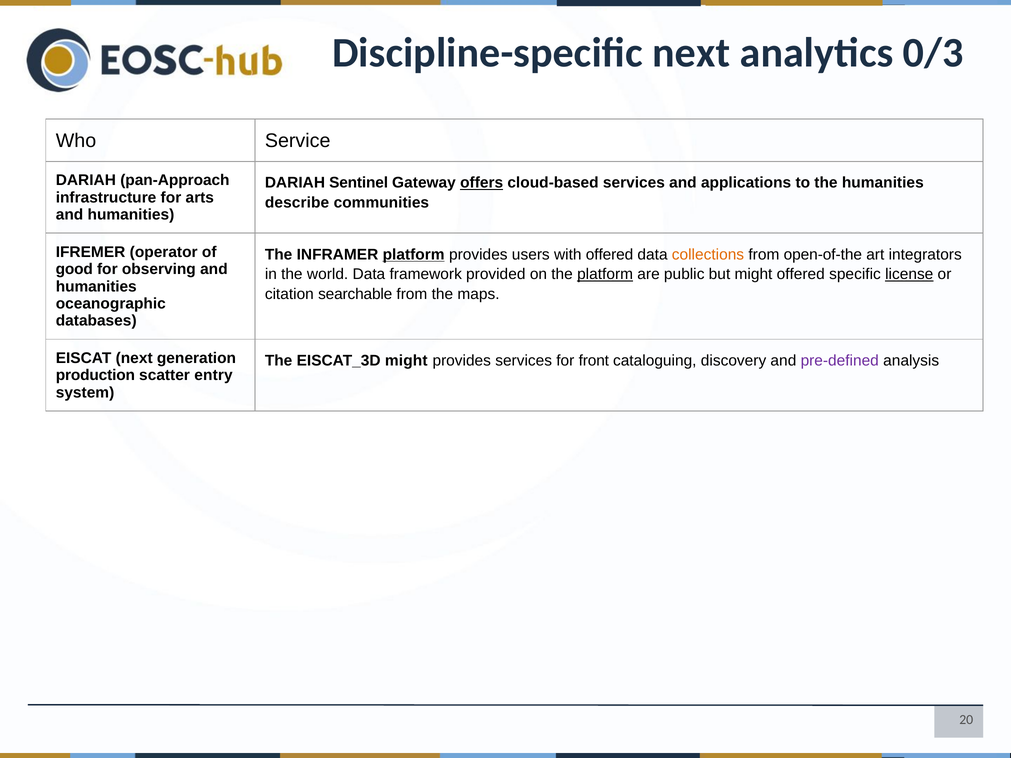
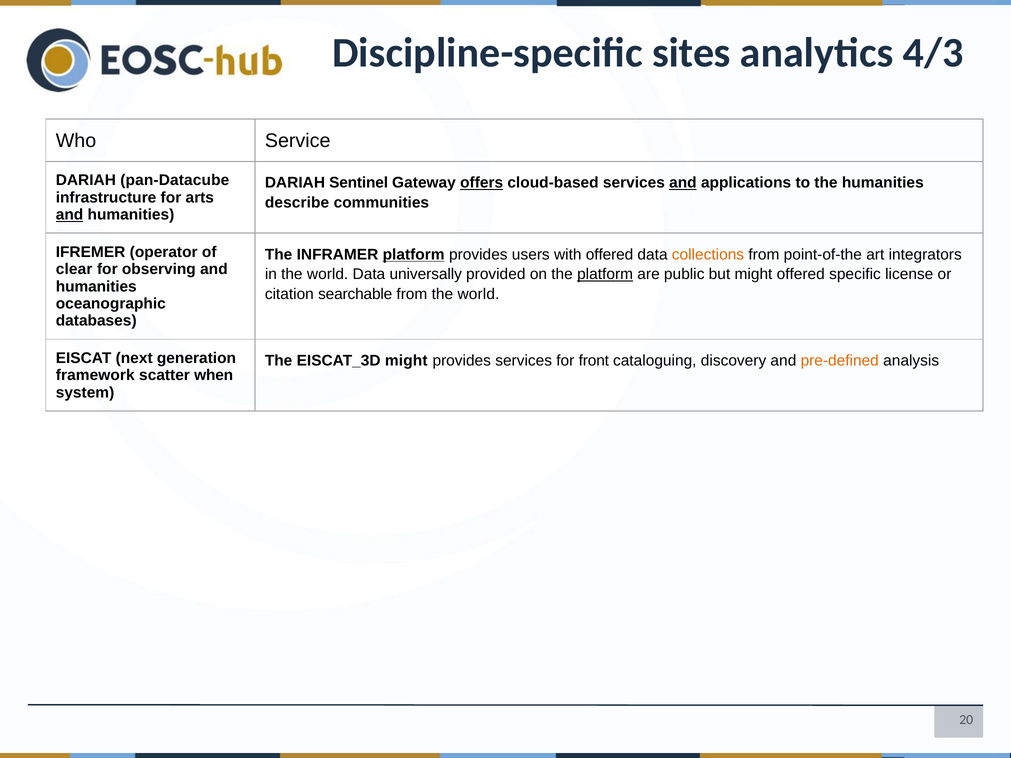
Discipline-specific next: next -> sites
0/3: 0/3 -> 4/3
pan-Approach: pan-Approach -> pan-Datacube
and at (683, 183) underline: none -> present
and at (70, 215) underline: none -> present
open-of-the: open-of-the -> point-of-the
good: good -> clear
framework: framework -> universally
license underline: present -> none
from the maps: maps -> world
pre-defined colour: purple -> orange
production: production -> framework
entry: entry -> when
